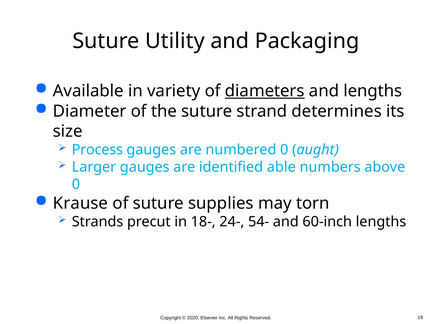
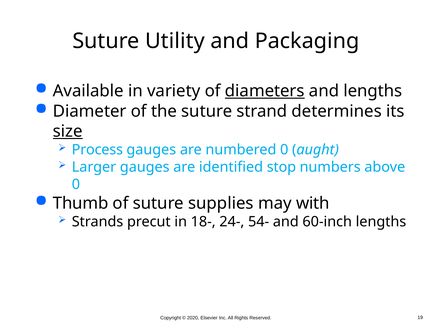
size underline: none -> present
able: able -> stop
Krause: Krause -> Thumb
torn: torn -> with
